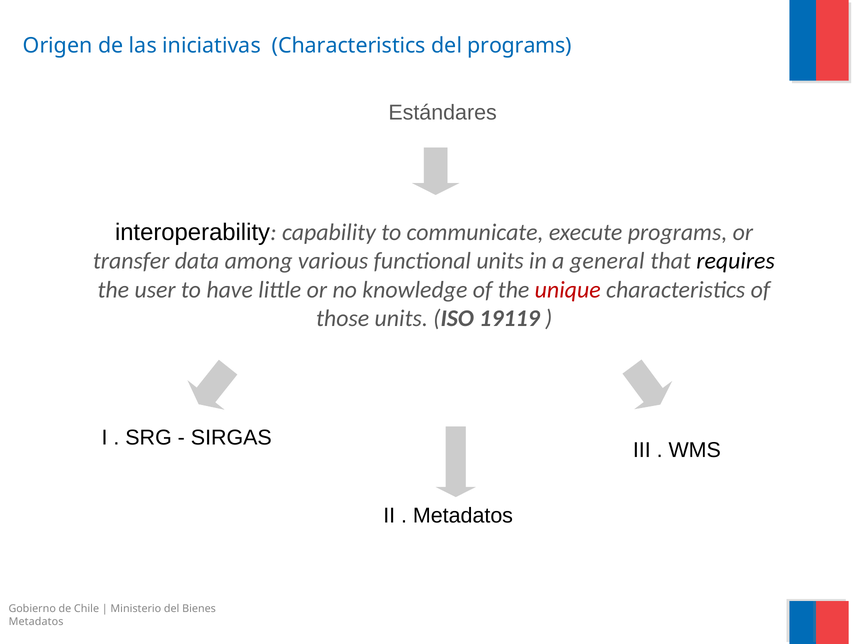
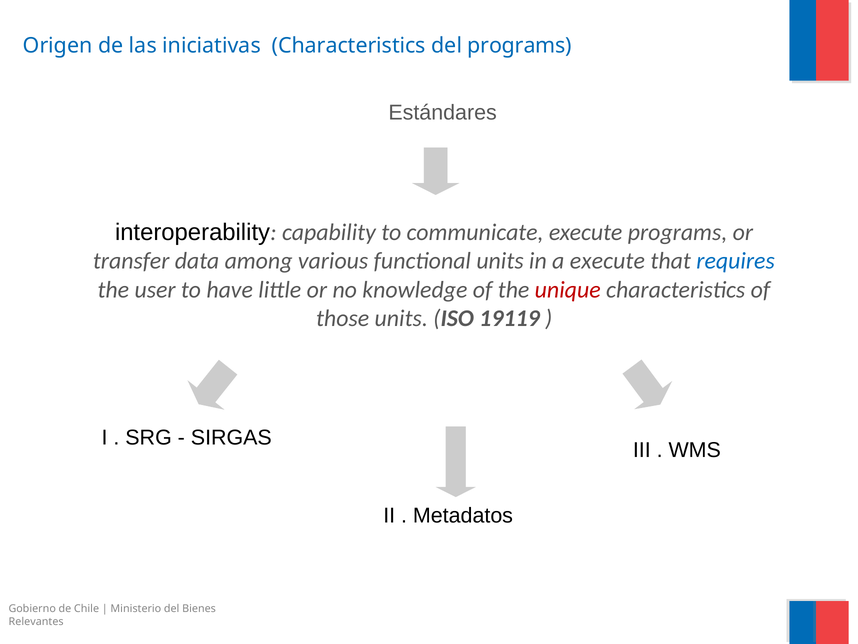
a general: general -> execute
requires colour: black -> blue
Metadatos at (36, 621): Metadatos -> Relevantes
